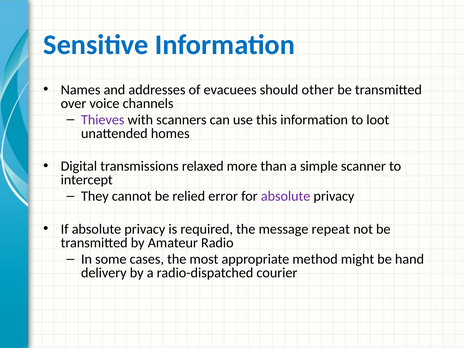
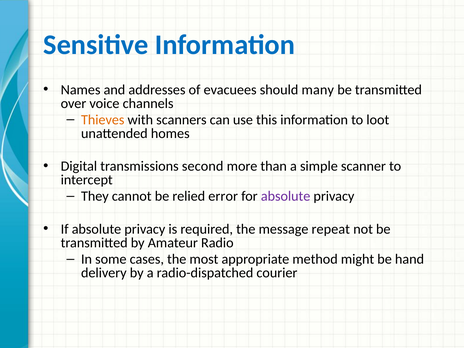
other: other -> many
Thieves colour: purple -> orange
relaxed: relaxed -> second
